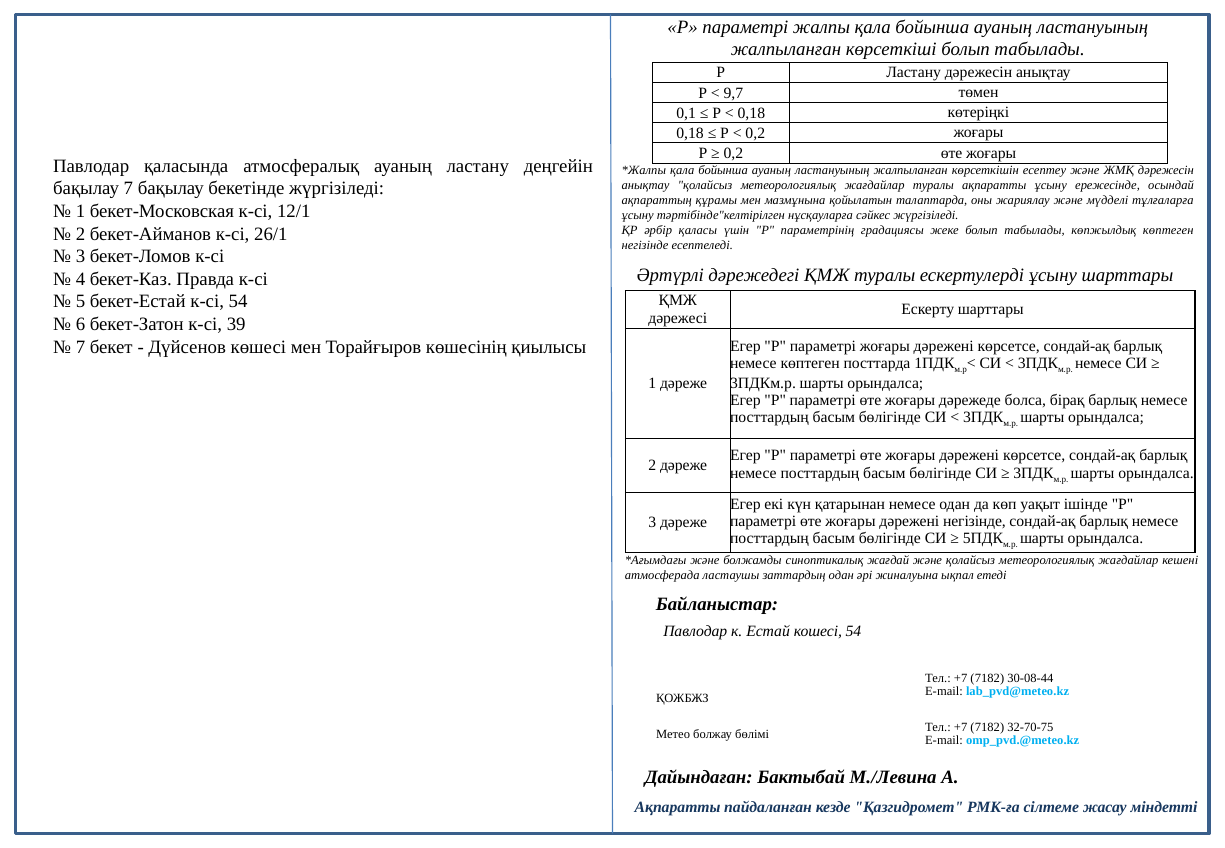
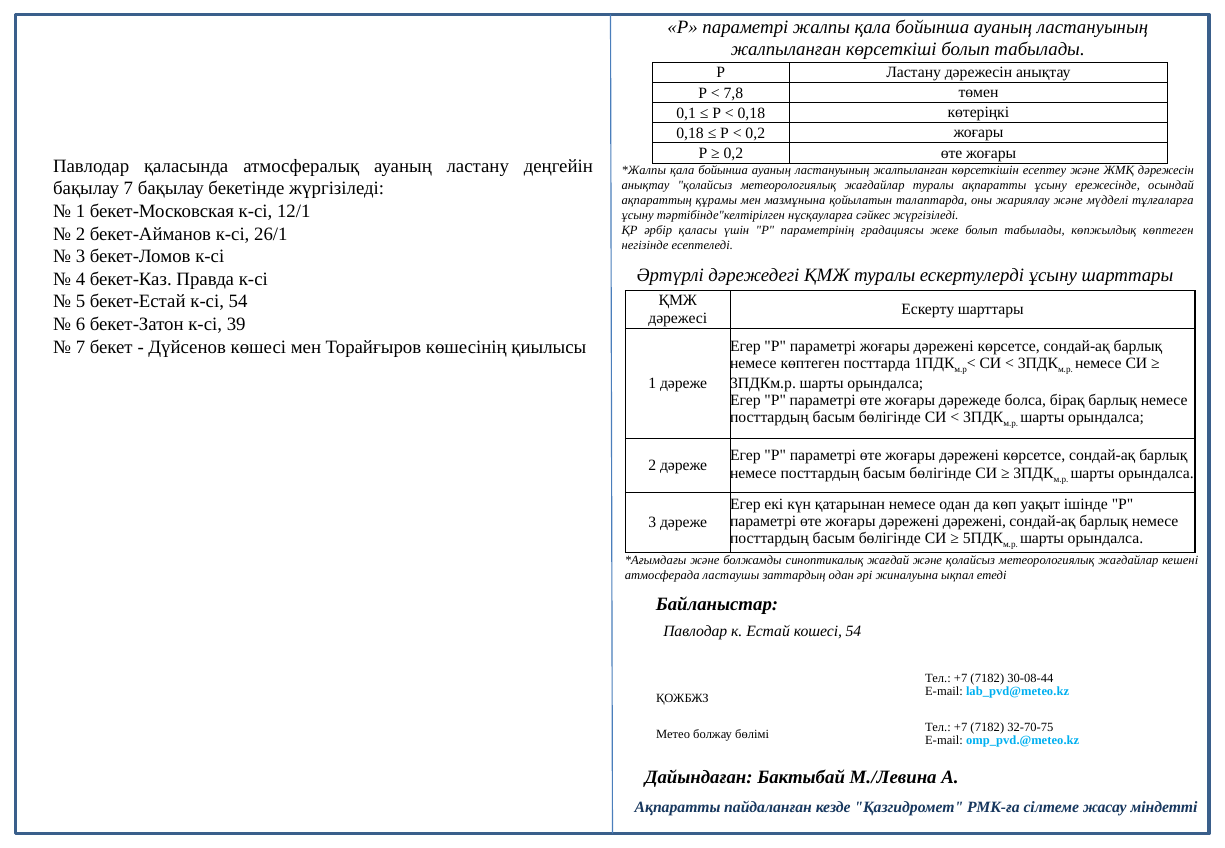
9,7: 9,7 -> 7,8
дәрежені негізінде: негізінде -> дәрежені
